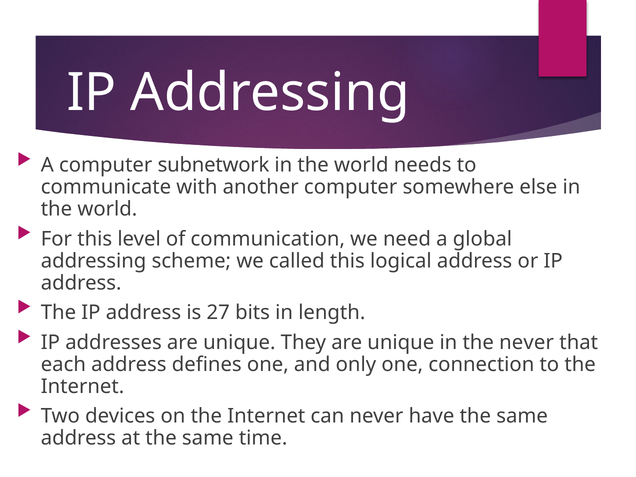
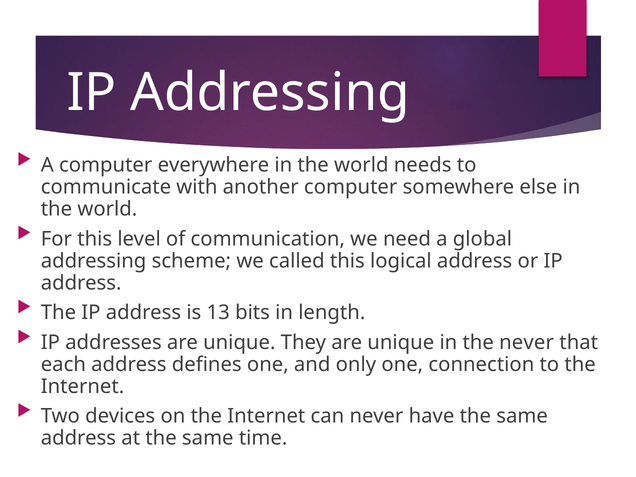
subnetwork: subnetwork -> everywhere
27: 27 -> 13
